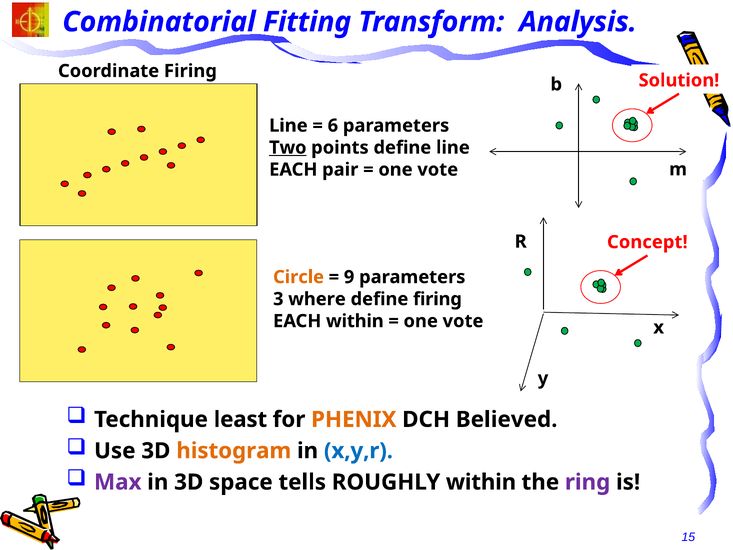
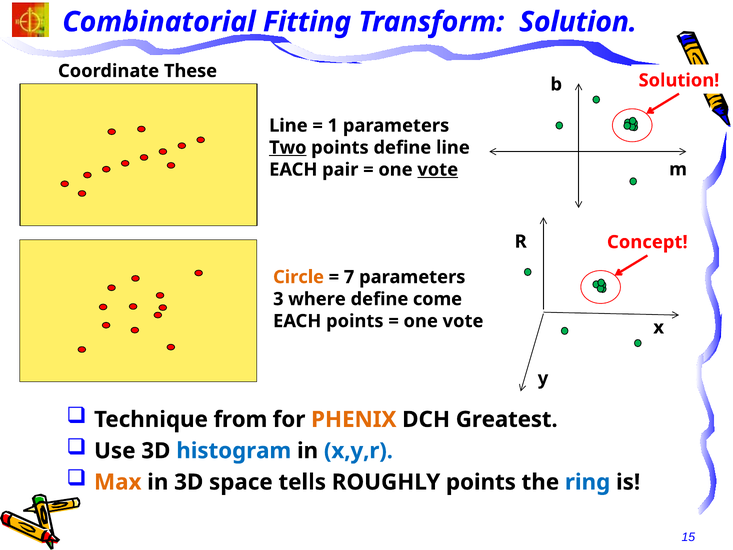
Transform Analysis: Analysis -> Solution
Coordinate Firing: Firing -> These
6: 6 -> 1
vote at (438, 170) underline: none -> present
9: 9 -> 7
define firing: firing -> come
EACH within: within -> points
least: least -> from
Believed: Believed -> Greatest
histogram colour: orange -> blue
Max colour: purple -> orange
ROUGHLY within: within -> points
ring colour: purple -> blue
